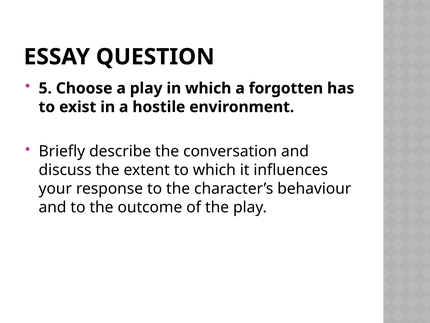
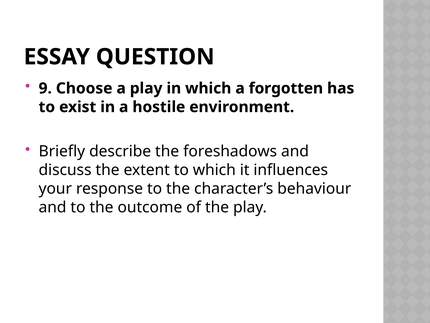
5: 5 -> 9
conversation: conversation -> foreshadows
